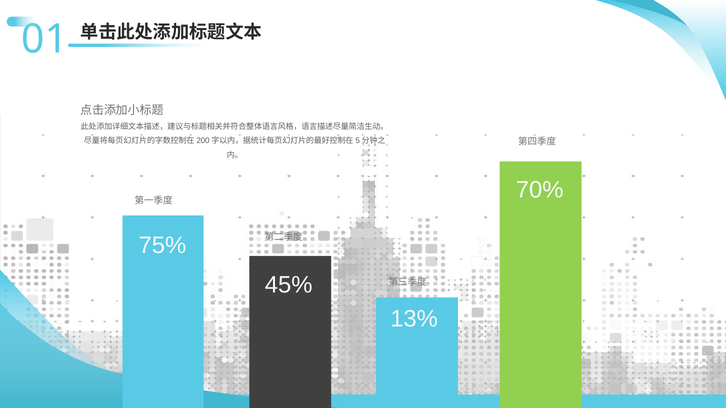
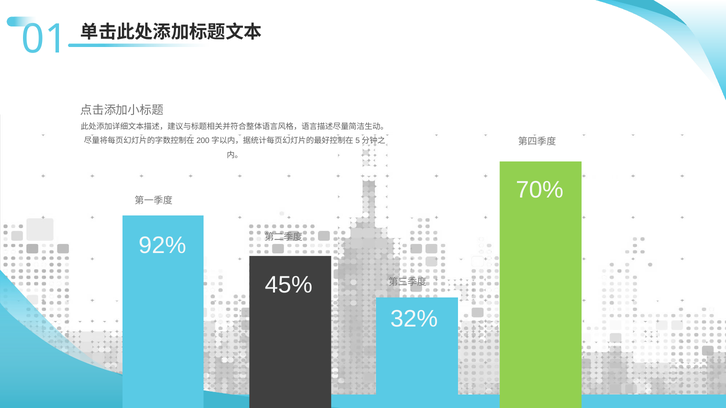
75%: 75% -> 92%
13%: 13% -> 32%
